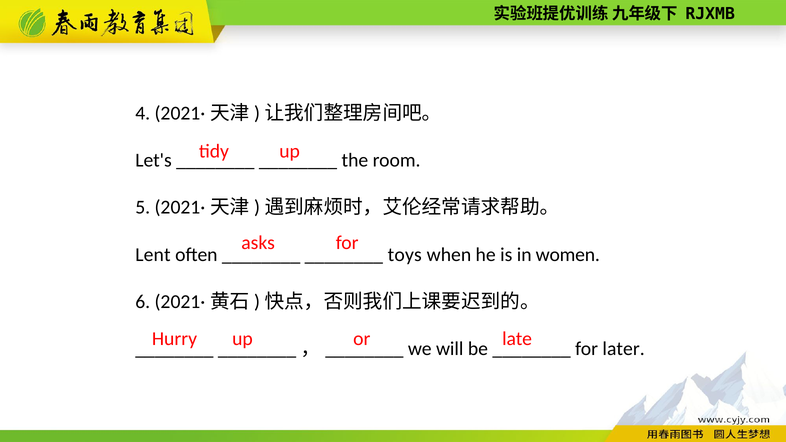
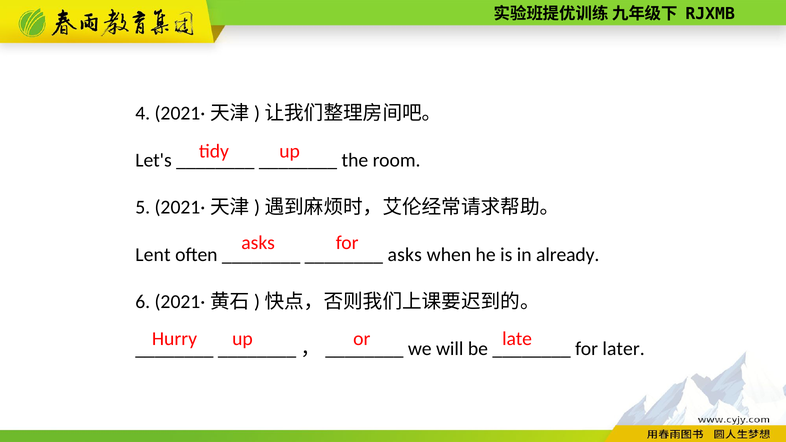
toys at (405, 255): toys -> asks
women: women -> already
